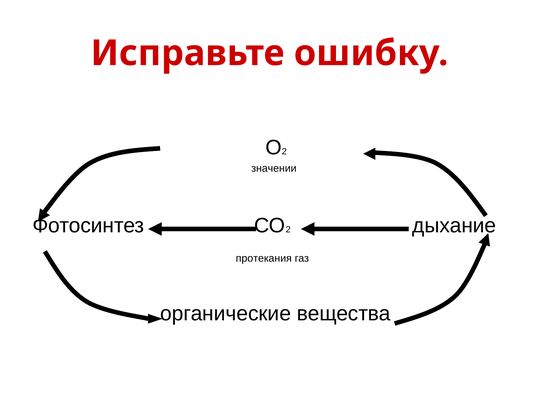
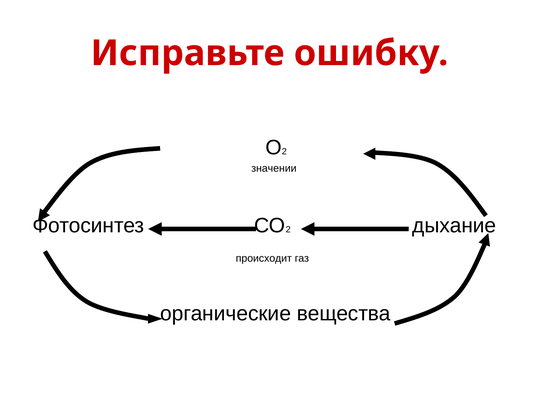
протекания: протекания -> происходит
